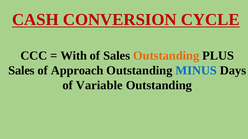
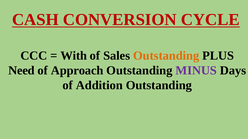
Sales at (21, 71): Sales -> Need
MINUS colour: blue -> purple
Variable: Variable -> Addition
